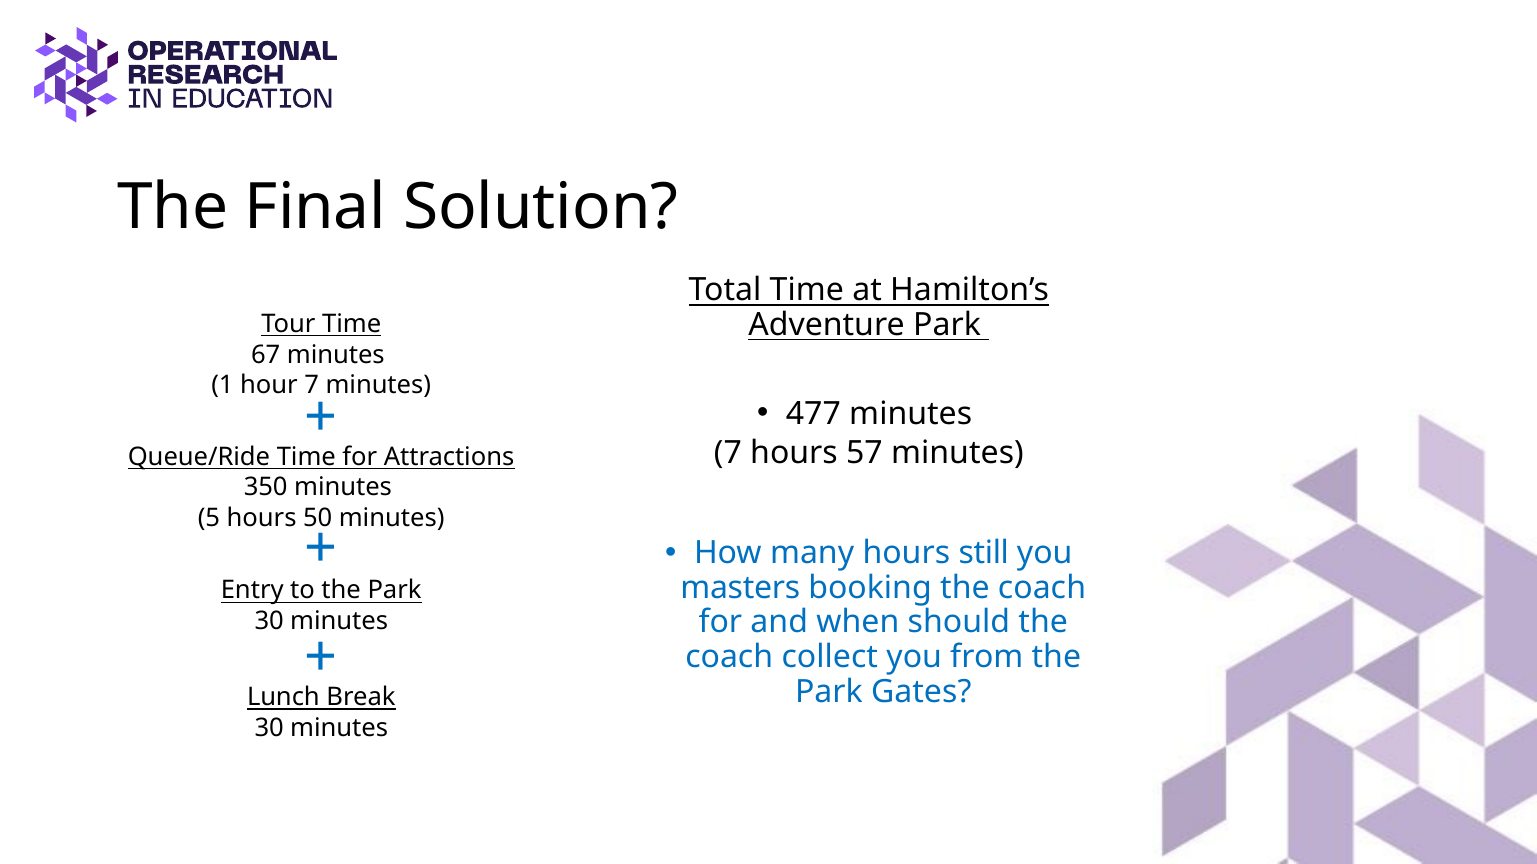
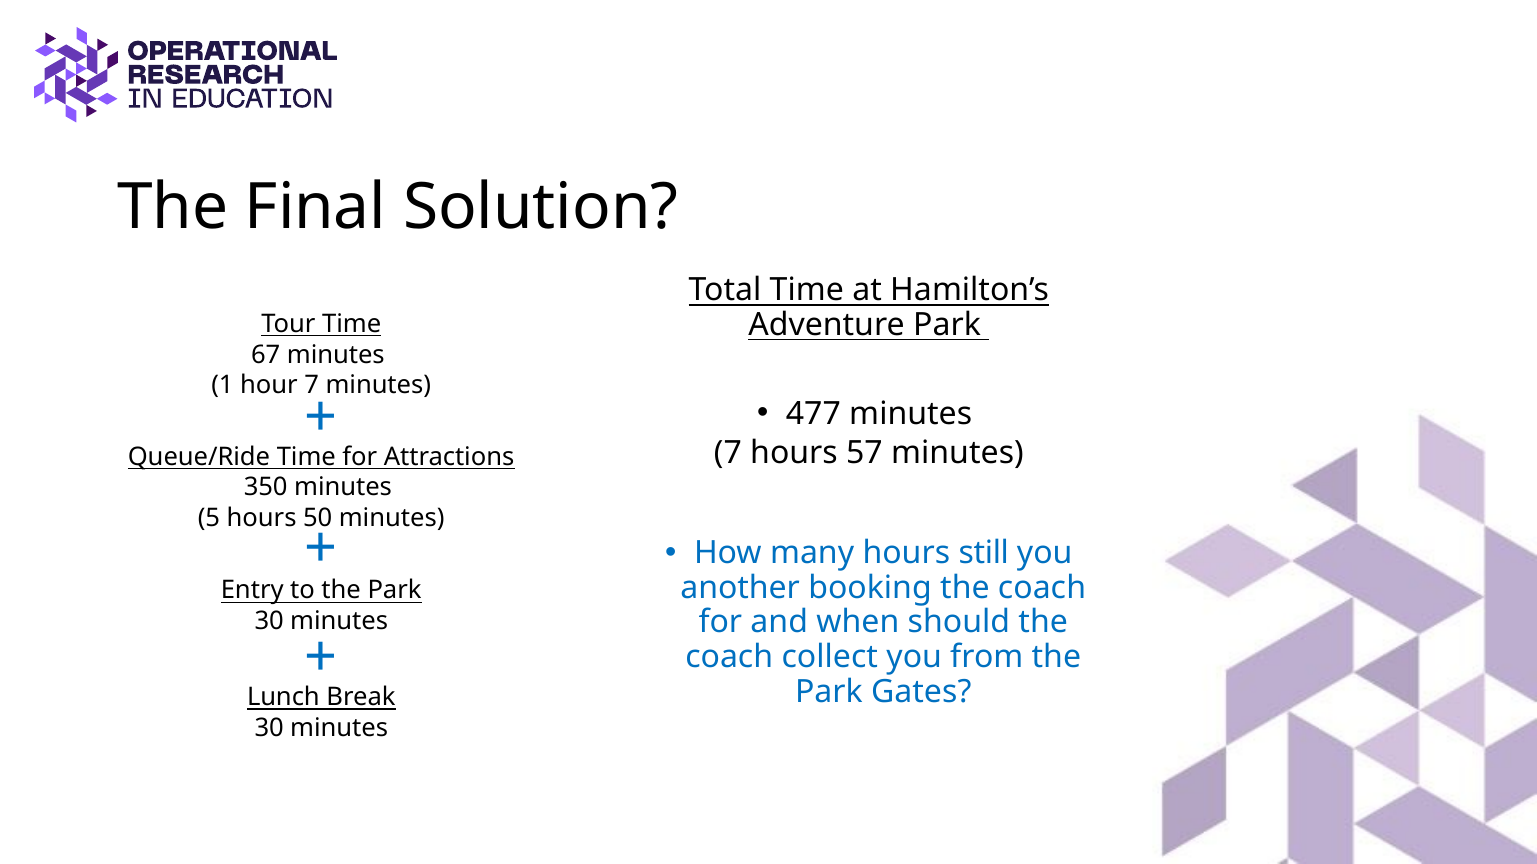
masters: masters -> another
